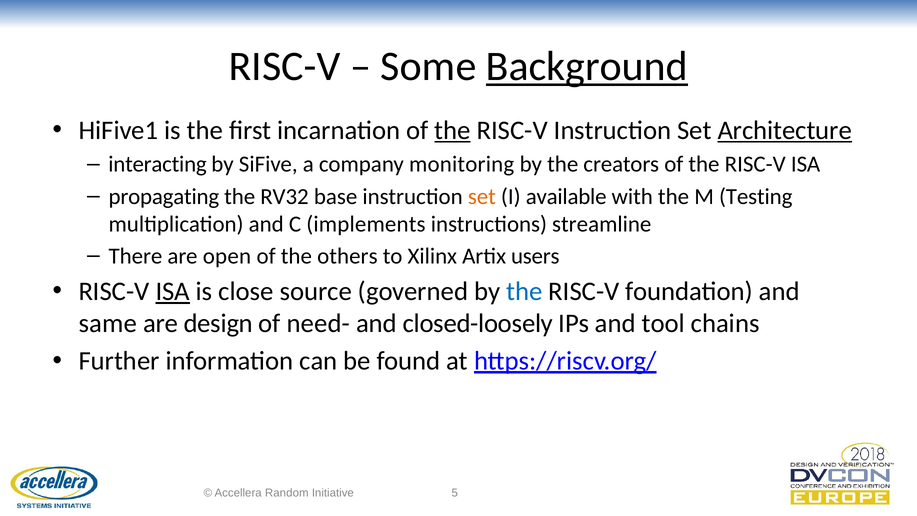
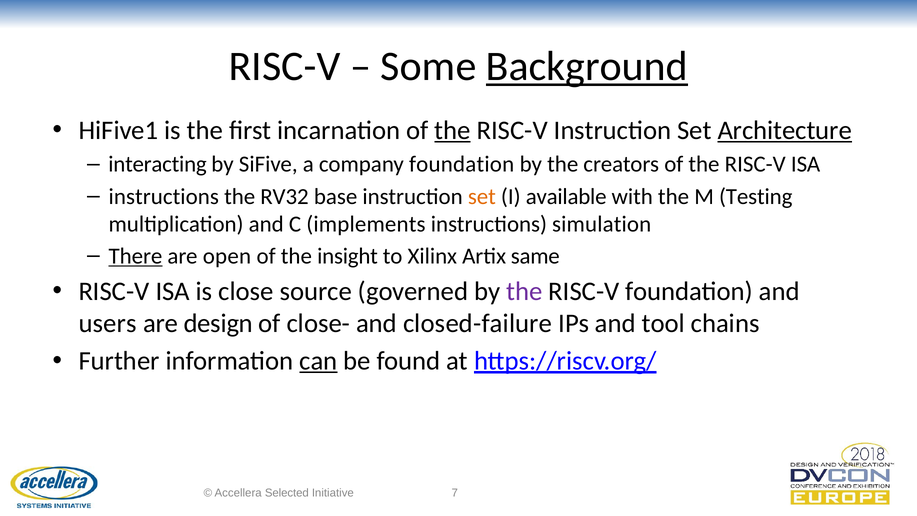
company monitoring: monitoring -> foundation
propagating at (164, 196): propagating -> instructions
streamline: streamline -> simulation
There underline: none -> present
others: others -> insight
users: users -> same
ISA at (173, 291) underline: present -> none
the at (524, 291) colour: blue -> purple
same: same -> users
need-: need- -> close-
closed-loosely: closed-loosely -> closed-failure
can underline: none -> present
Random: Random -> Selected
5: 5 -> 7
